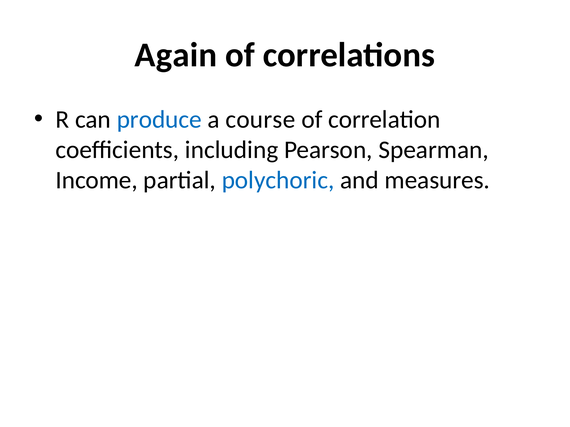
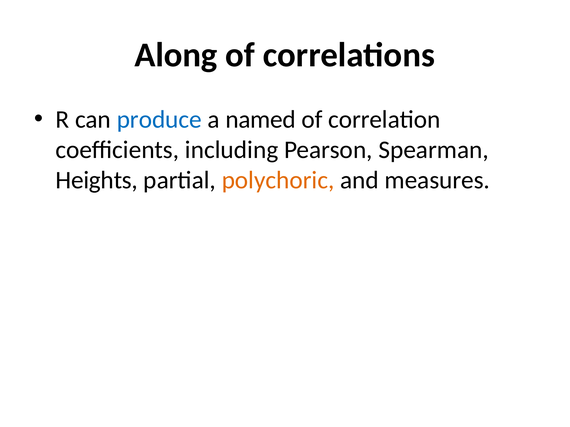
Again: Again -> Along
course: course -> named
Income: Income -> Heights
polychoric colour: blue -> orange
